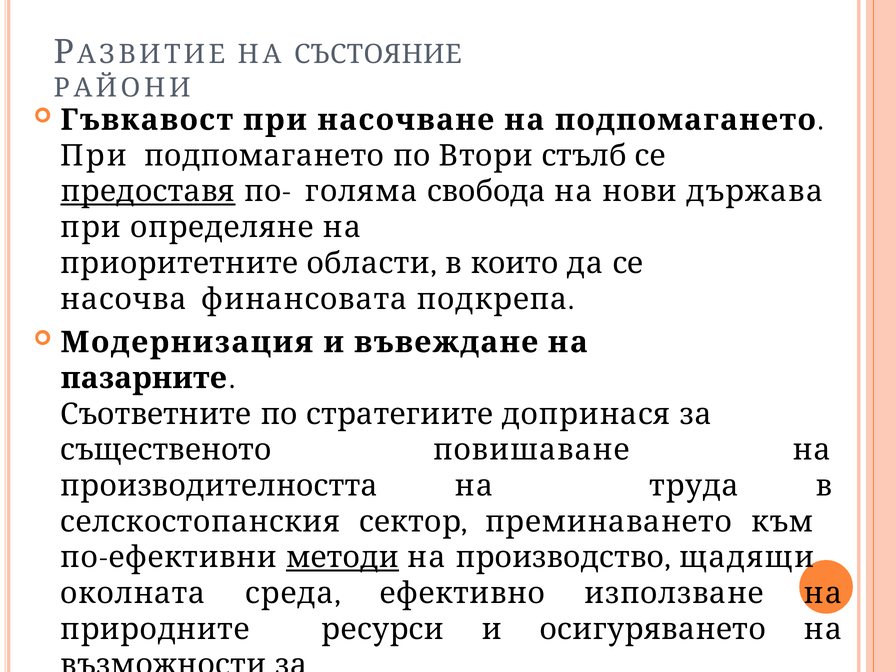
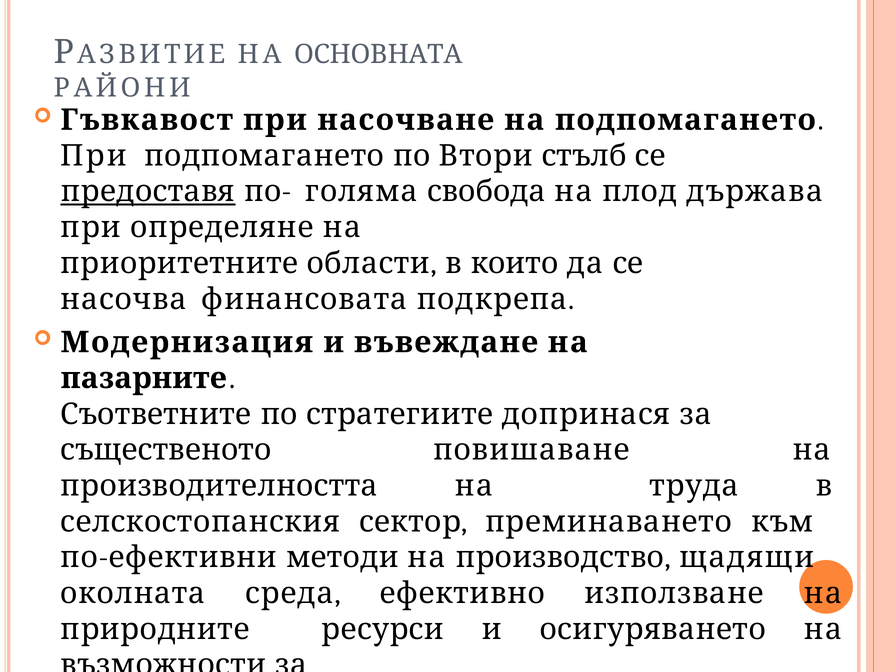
СЪСТОЯНИЕ: СЪСТОЯНИЕ -> ОСНОВНАТА
нови: нови -> плод
методи underline: present -> none
